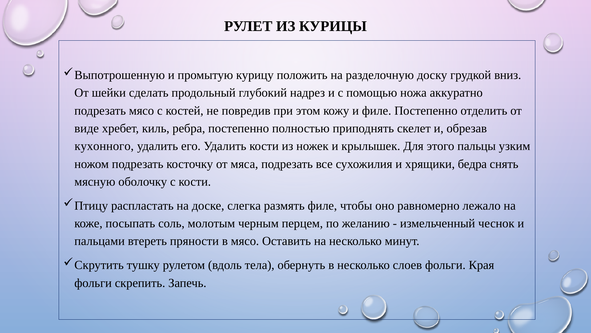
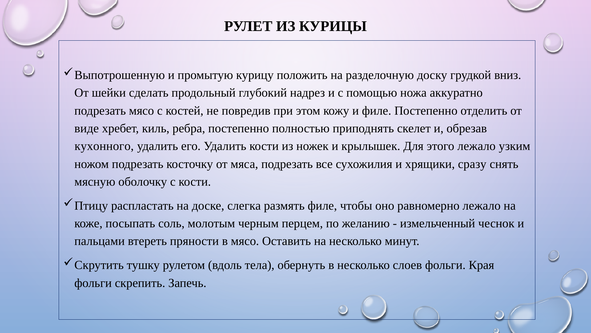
этого пальцы: пальцы -> лежало
бедра: бедра -> сразу
